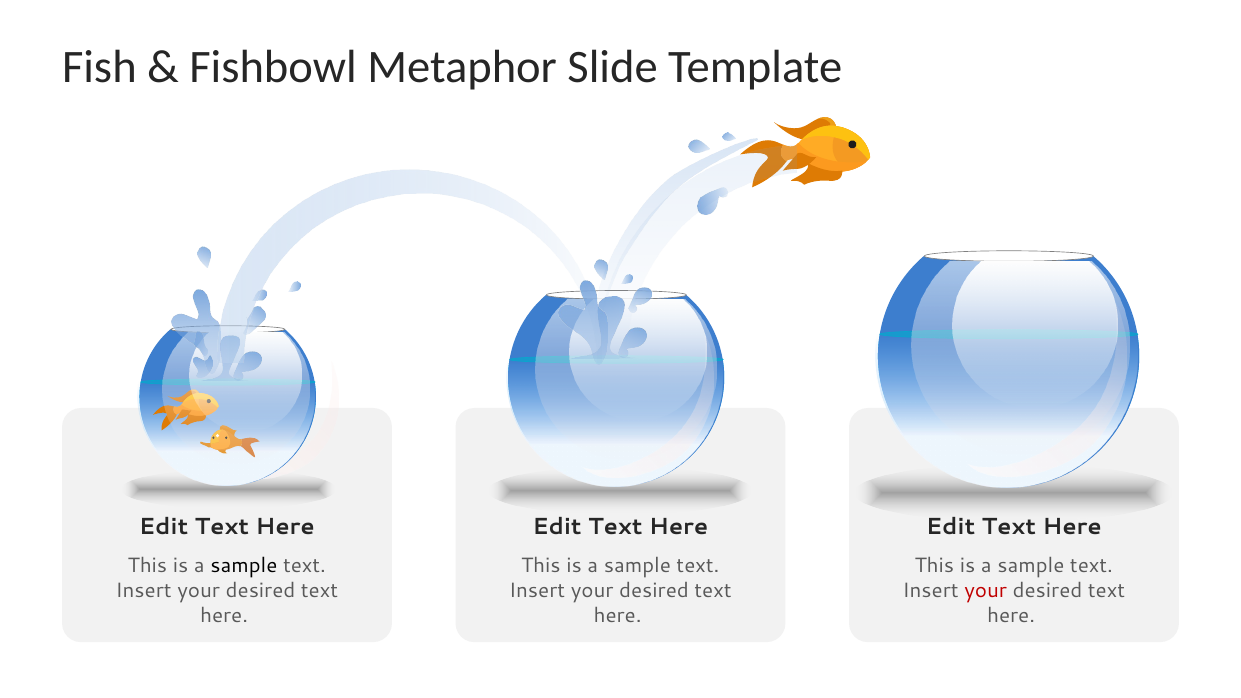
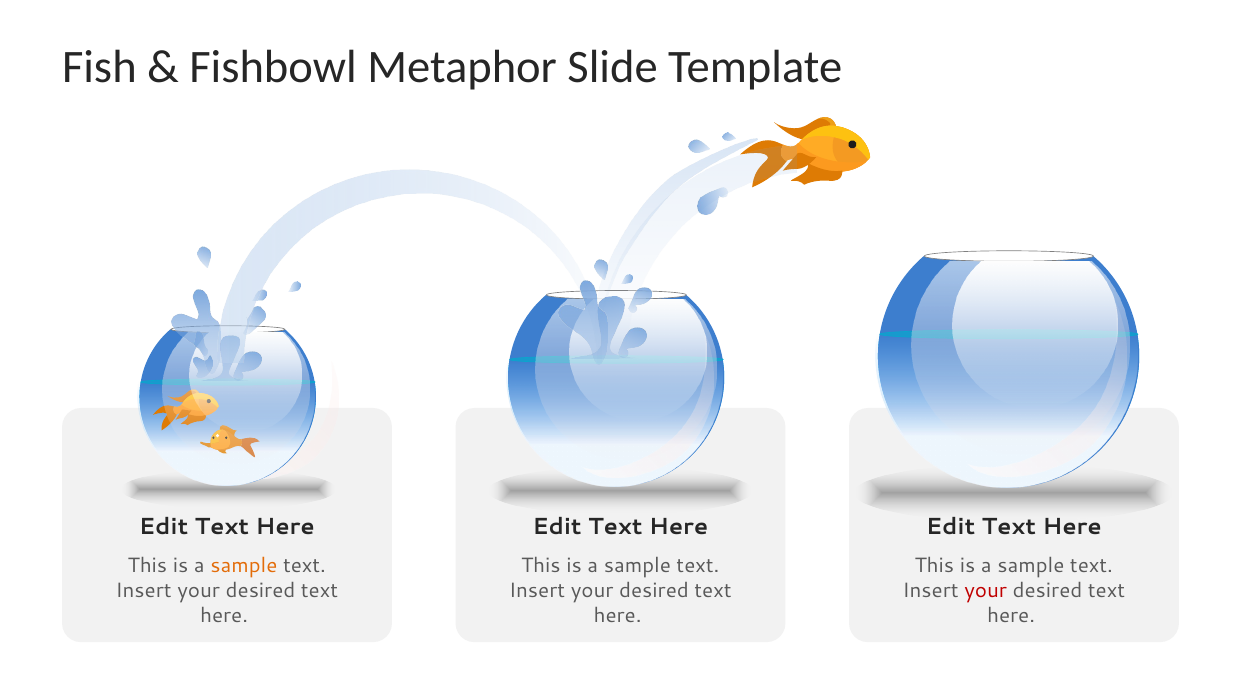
sample at (244, 566) colour: black -> orange
